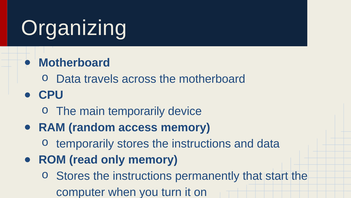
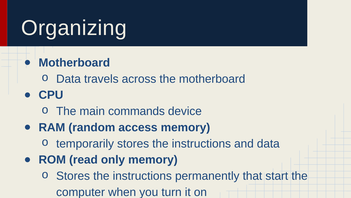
main temporarily: temporarily -> commands
